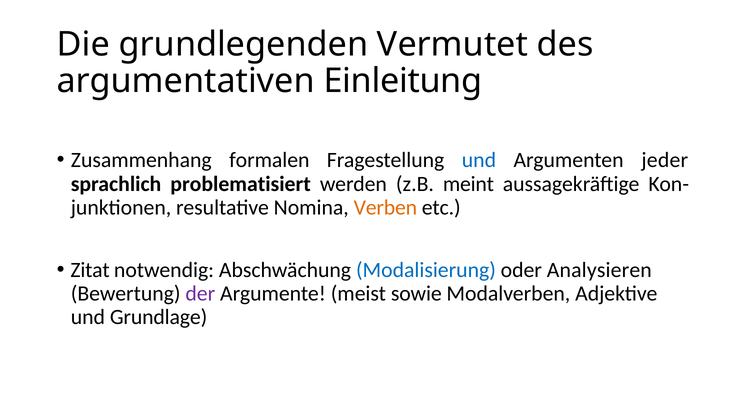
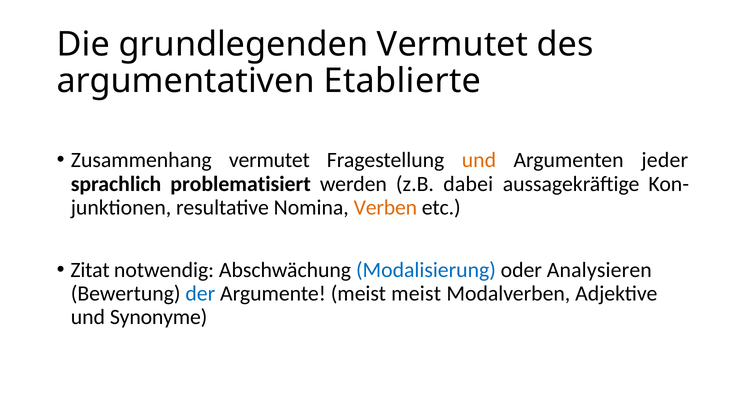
Einleitung: Einleitung -> Etablierte
Zusammenhang formalen: formalen -> vermutet
und at (479, 160) colour: blue -> orange
meint: meint -> dabei
der colour: purple -> blue
meist sowie: sowie -> meist
Grundlage: Grundlage -> Synonyme
